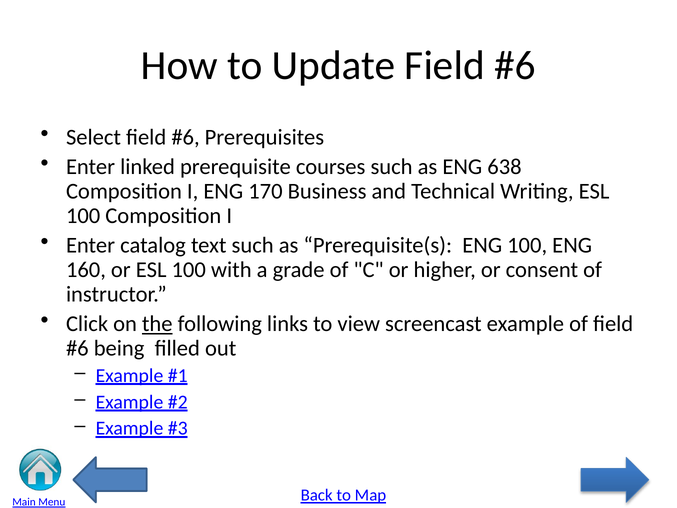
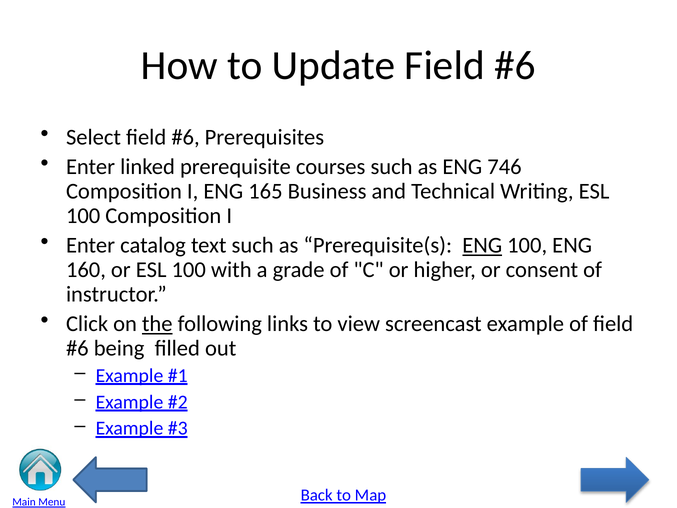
638: 638 -> 746
170: 170 -> 165
ENG at (482, 245) underline: none -> present
